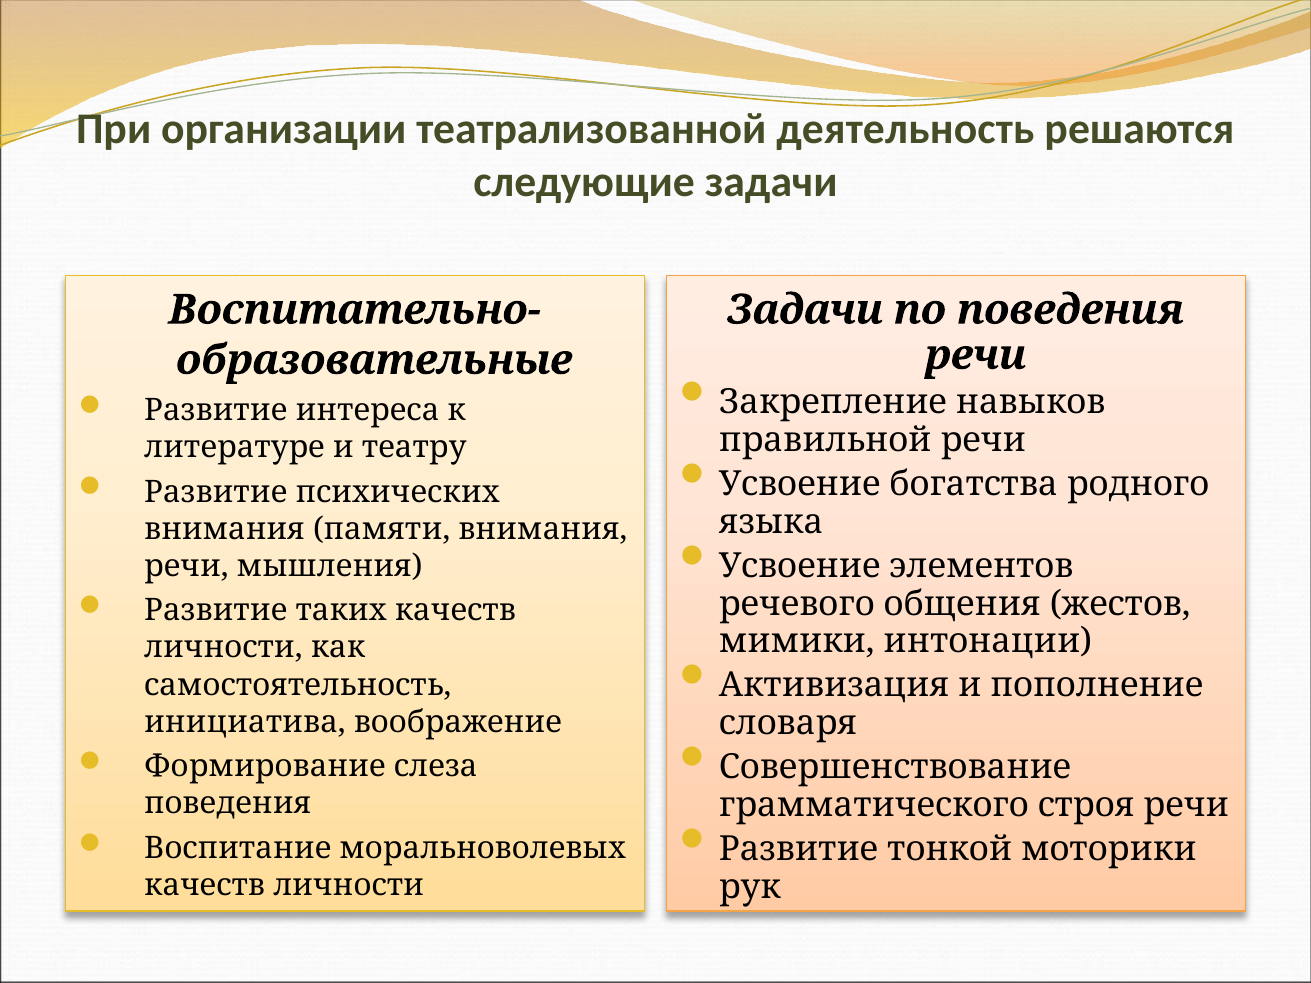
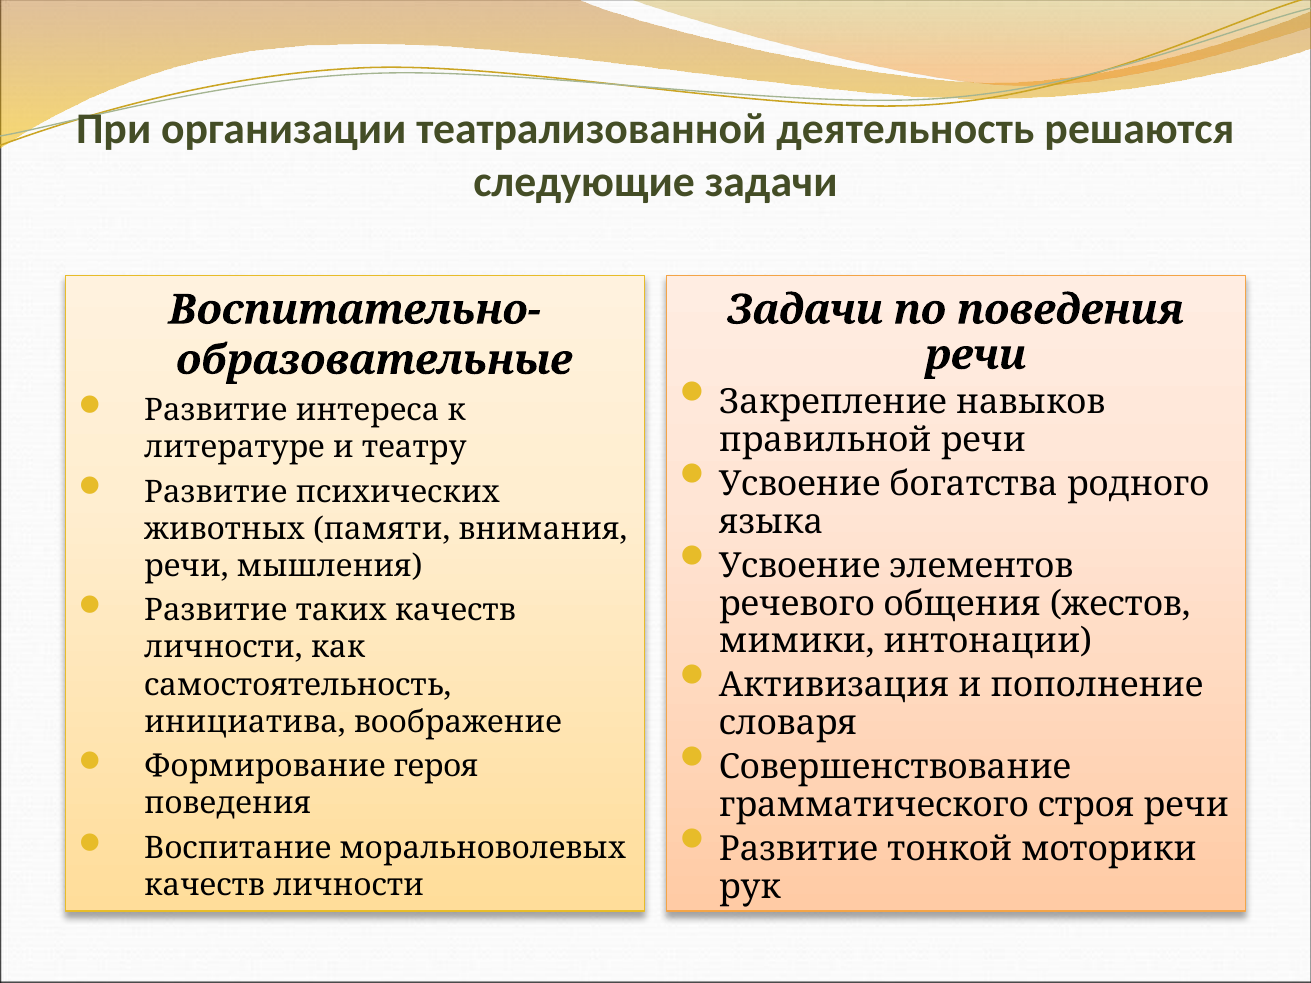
внимания at (225, 529): внимания -> животных
слеза: слеза -> героя
